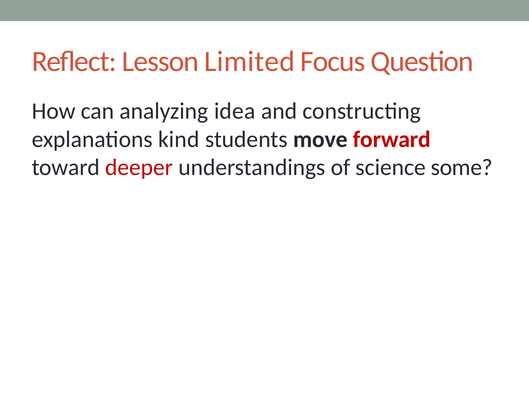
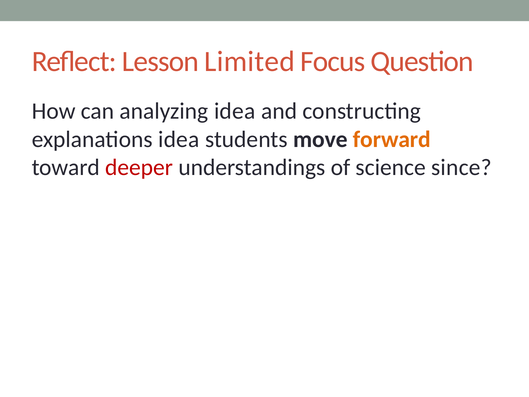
explanations kind: kind -> idea
forward colour: red -> orange
some: some -> since
